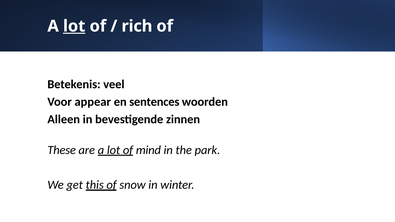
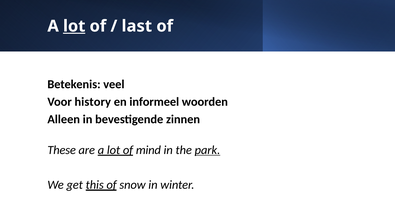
rich: rich -> last
appear: appear -> history
sentences: sentences -> informeel
park underline: none -> present
